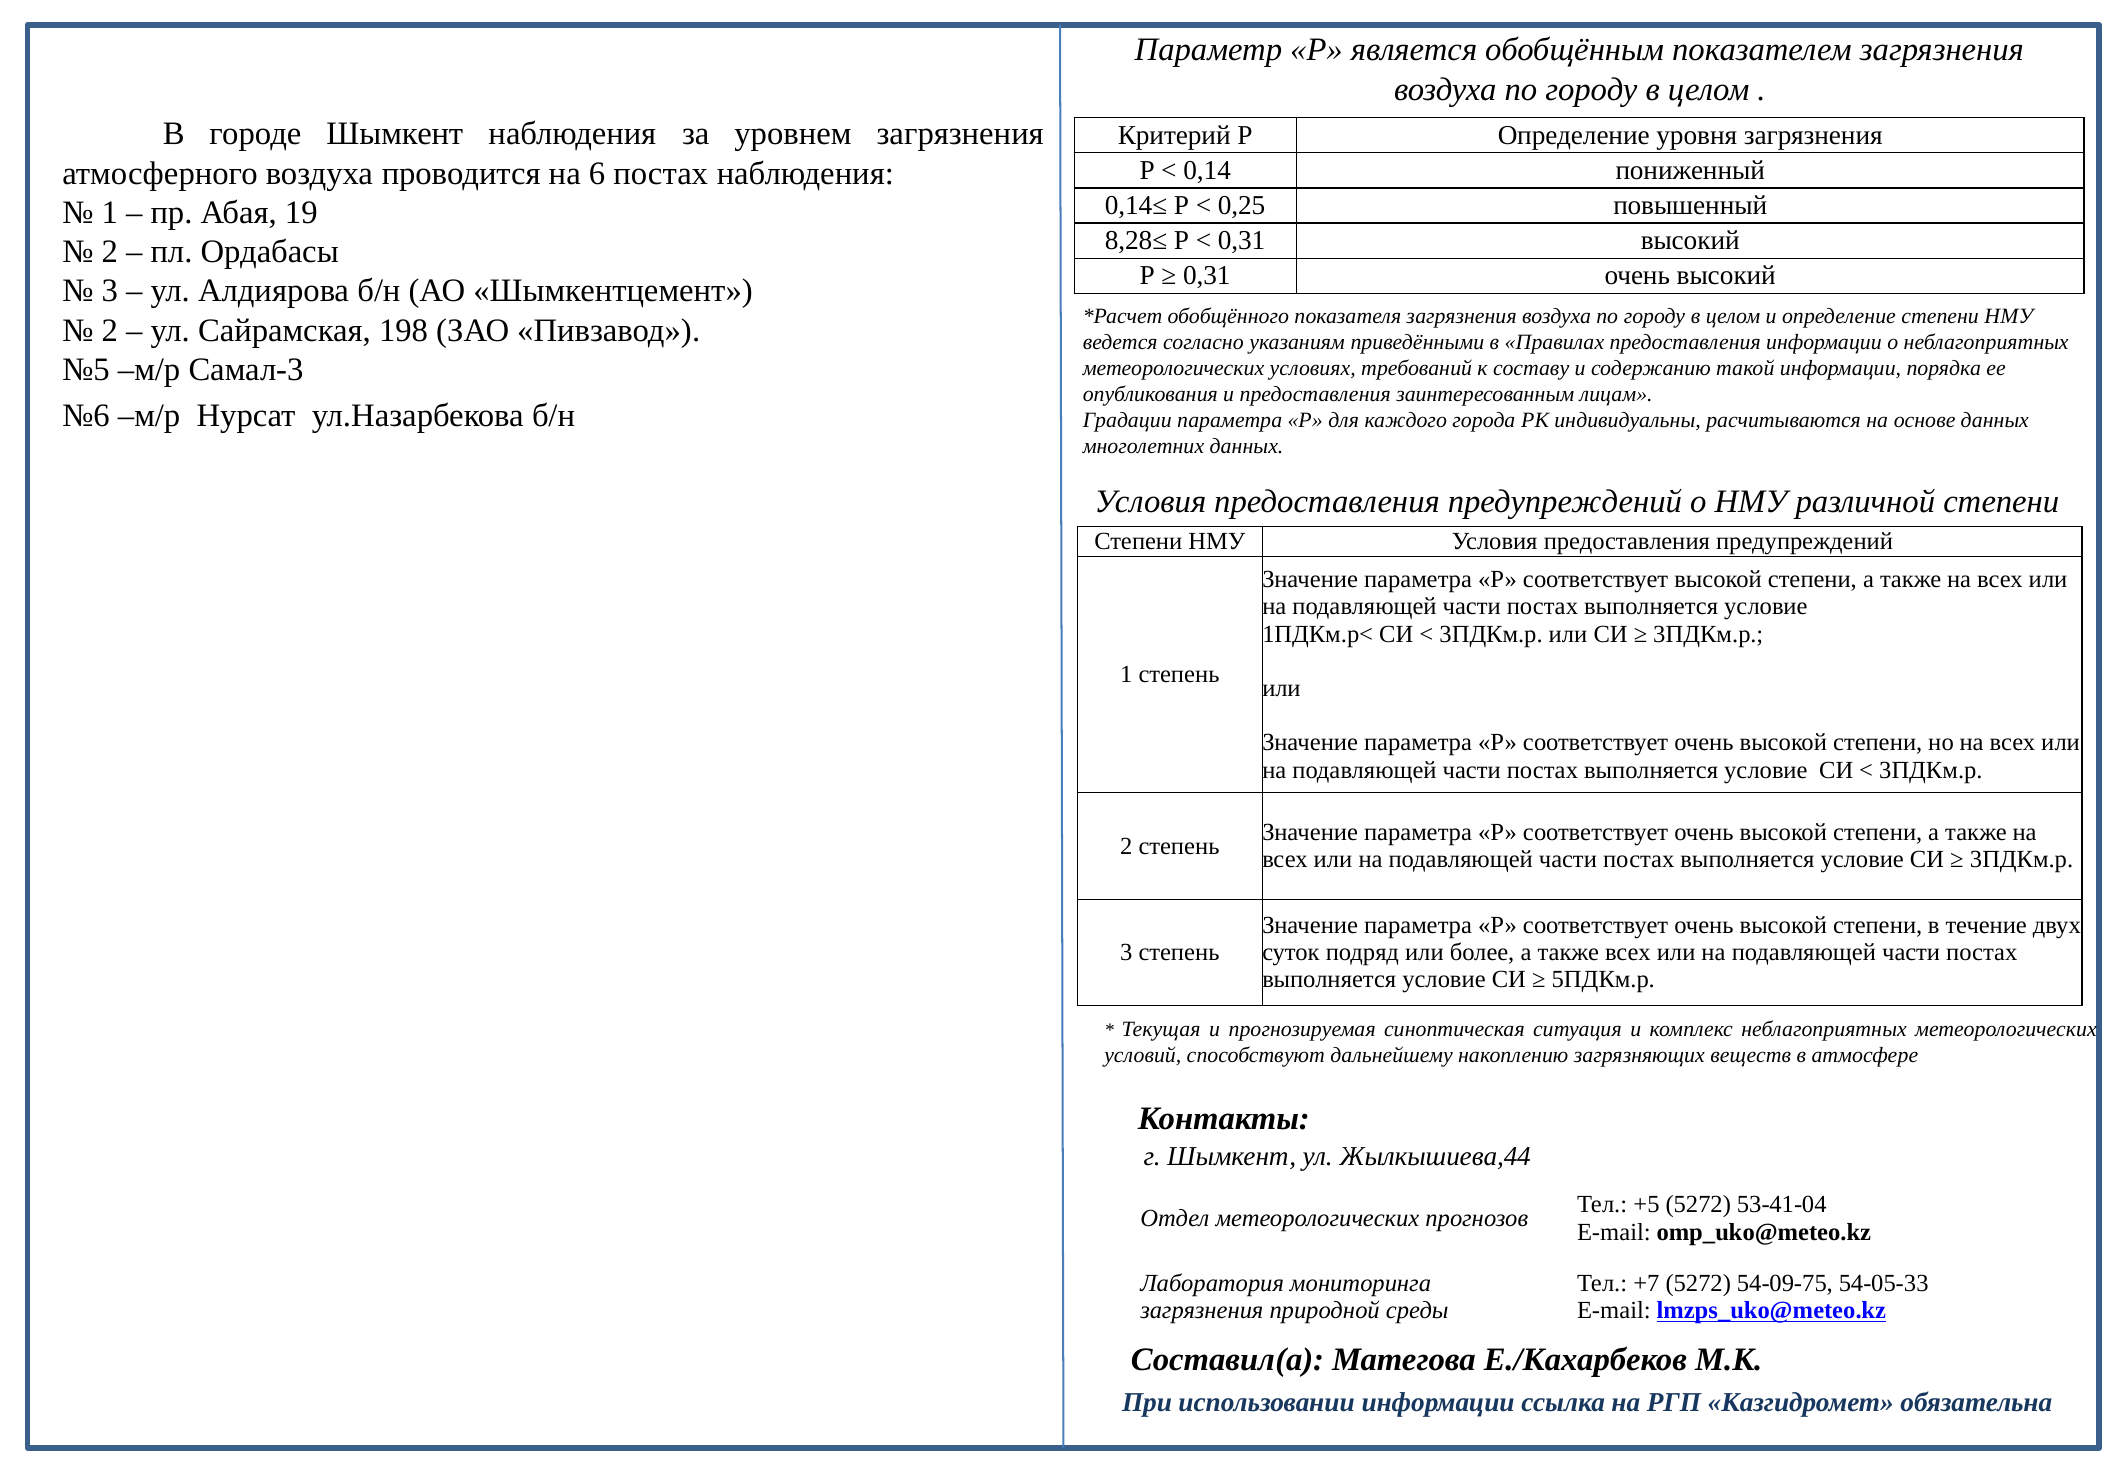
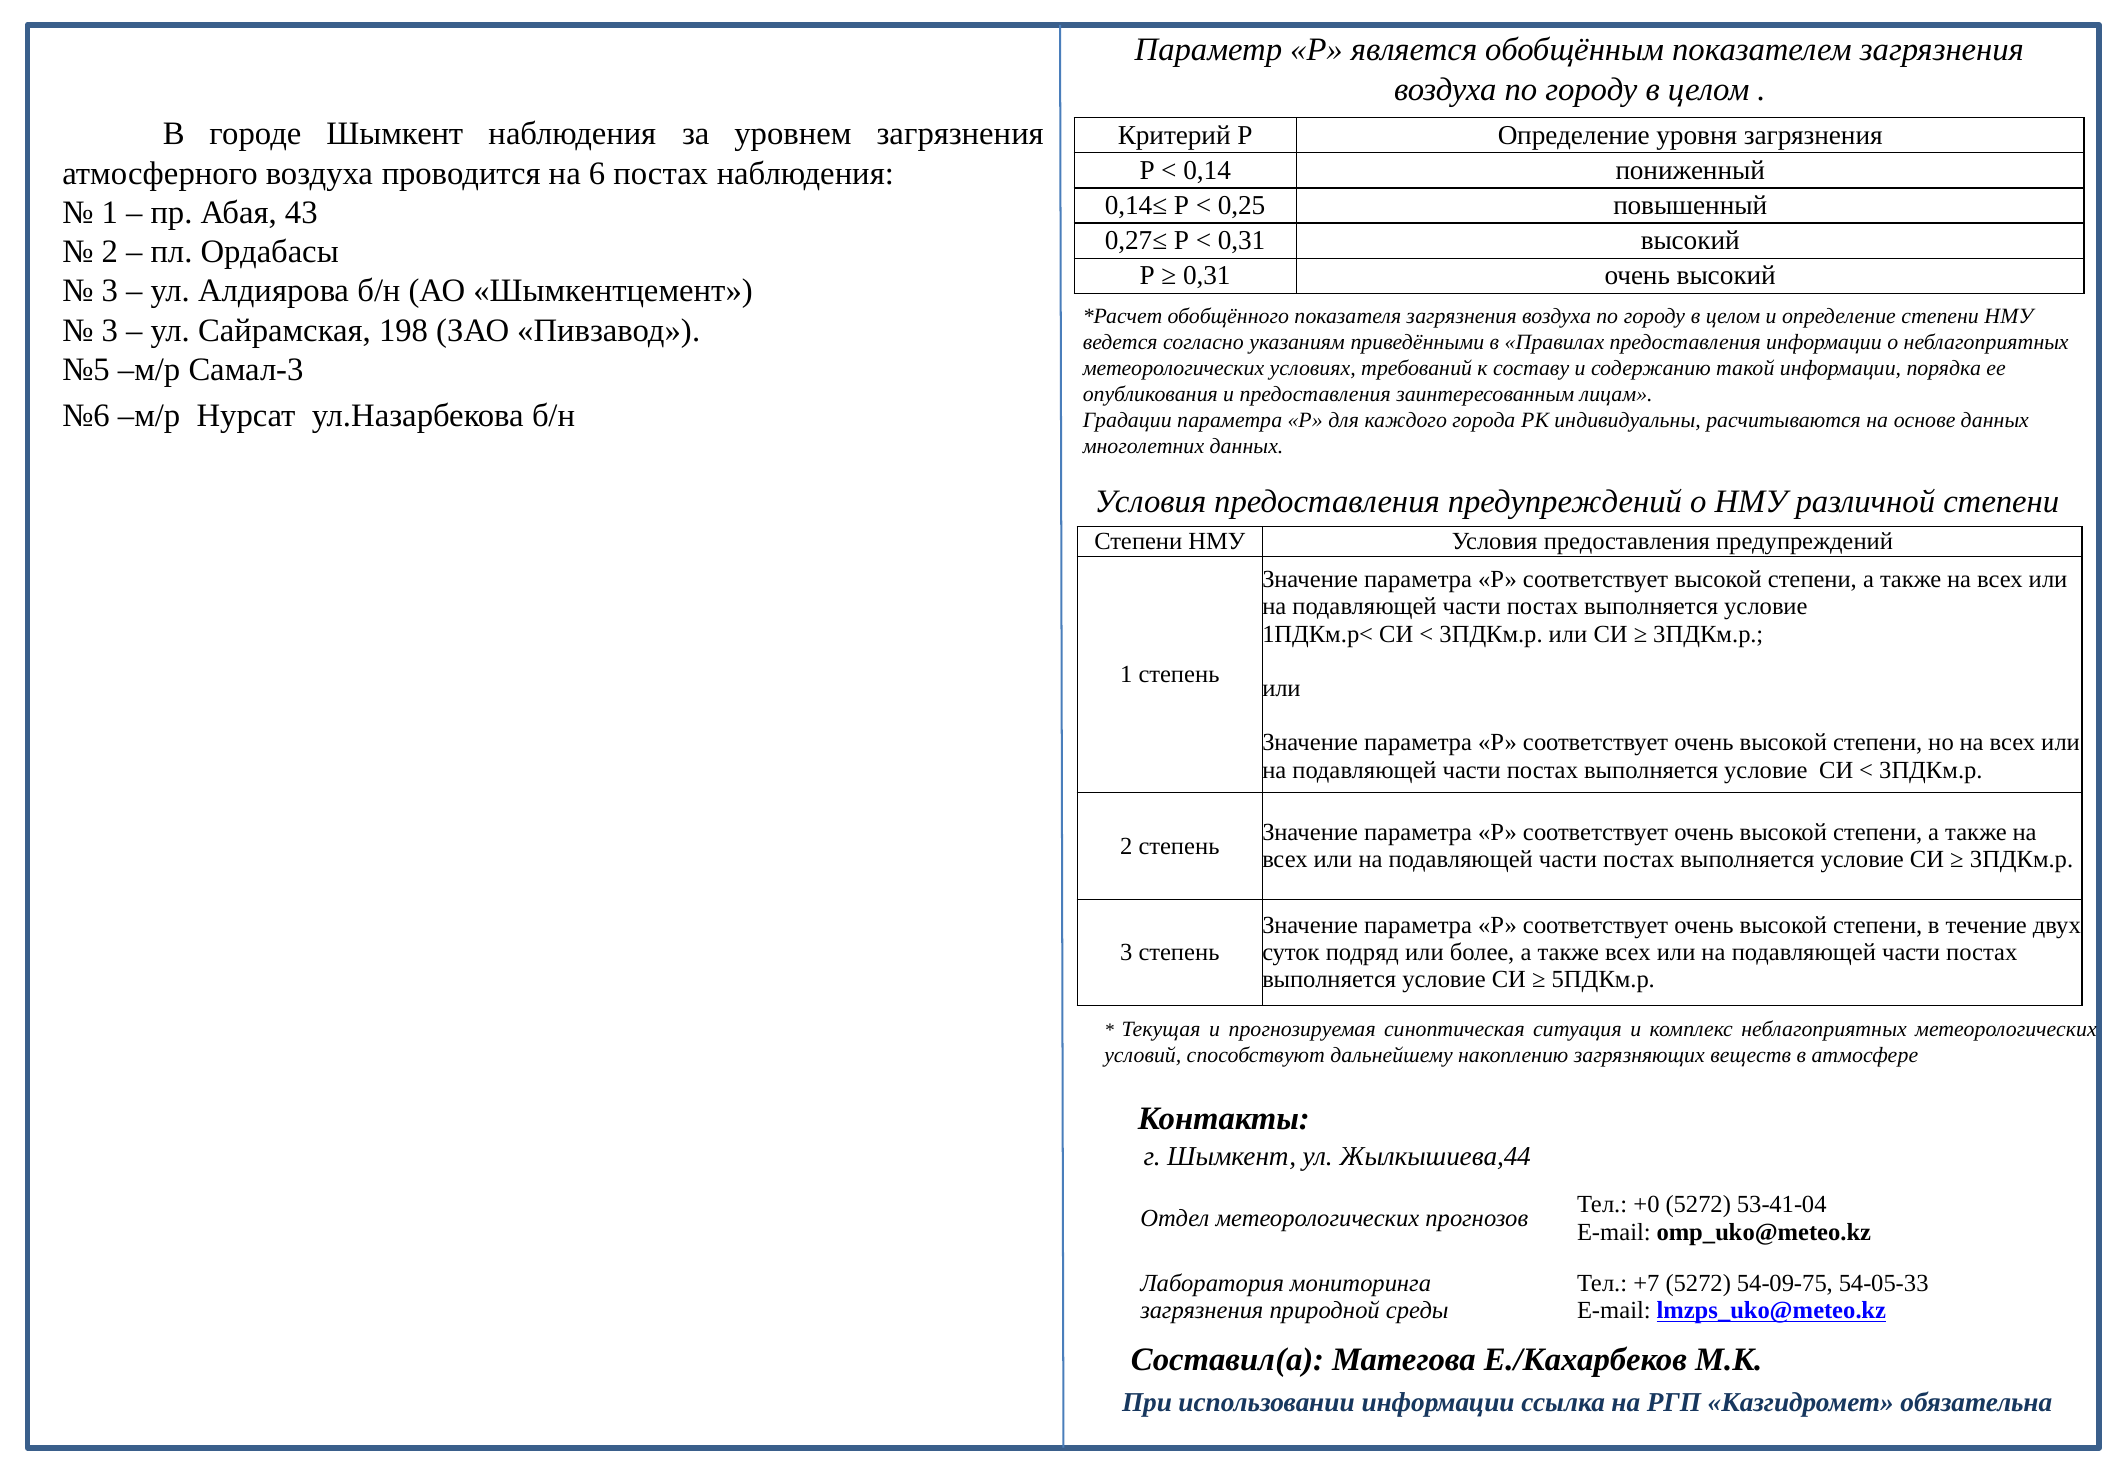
19: 19 -> 43
8,28≤: 8,28≤ -> 0,27≤
2 at (110, 330): 2 -> 3
+5: +5 -> +0
